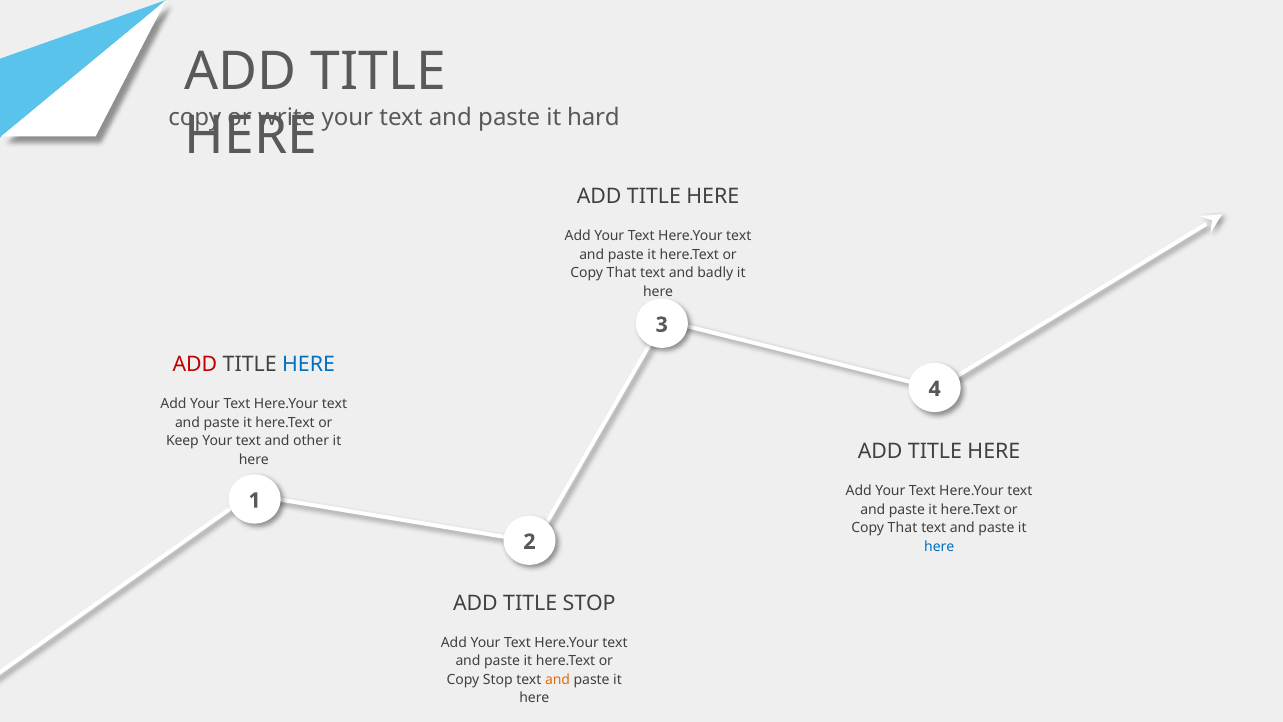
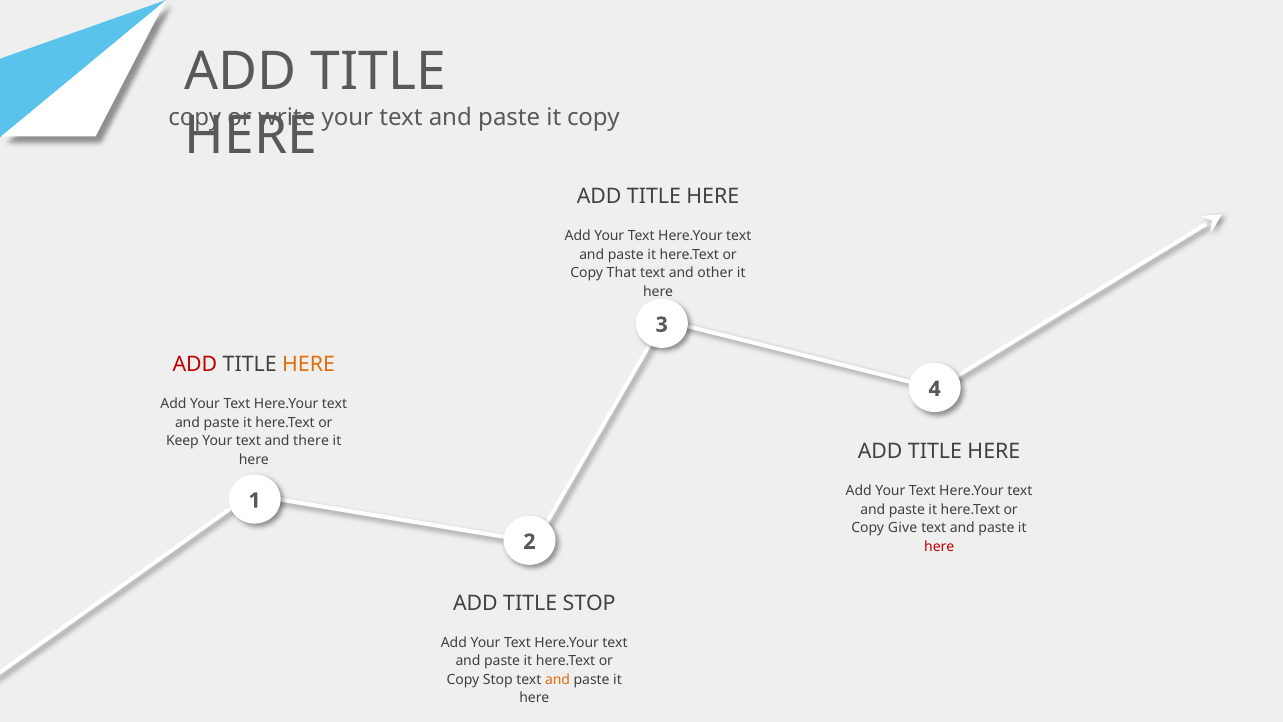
it hard: hard -> copy
badly: badly -> other
HERE at (309, 365) colour: blue -> orange
other: other -> there
That at (903, 528): That -> Give
here at (939, 547) colour: blue -> red
